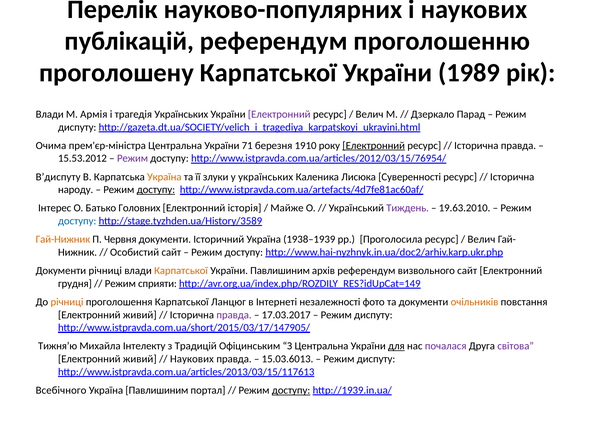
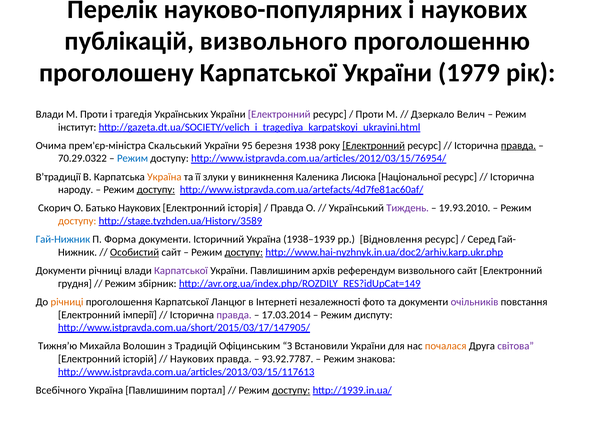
публікацій референдум: референдум -> визвольного
1989: 1989 -> 1979
М Армія: Армія -> Проти
Велич at (370, 114): Велич -> Проти
Парад: Парад -> Велич
диспуту at (77, 127): диспуту -> інститут
прем'єр-міністра Центральна: Центральна -> Скальський
71: 71 -> 95
1910: 1910 -> 1938
правда at (518, 146) underline: none -> present
15.53.2012: 15.53.2012 -> 70.29.0322
Режим at (133, 159) colour: purple -> blue
В’диспуту: В’диспуту -> В’традиції
у українських: українських -> виникнення
Суверенності: Суверенності -> Національної
Інтерес: Інтерес -> Скорич
Батько Головних: Головних -> Наукових
Майже at (287, 208): Майже -> Правда
19.63.2010: 19.63.2010 -> 19.93.2010
доступу at (77, 221) colour: blue -> orange
Гай-Нижник colour: orange -> blue
Червня: Червня -> Форма
Проголосила: Проголосила -> Відновлення
Велич at (481, 239): Велич -> Серед
Особистий underline: none -> present
доступу at (244, 252) underline: none -> present
Карпатської at (181, 271) colour: orange -> purple
сприяти: сприяти -> збірник
очільників colour: orange -> purple
живий at (140, 315): живий -> імперії
17.03.2017: 17.03.2017 -> 17.03.2014
Інтелекту: Інтелекту -> Волошин
З Центральна: Центральна -> Встановили
для underline: present -> none
почалася colour: purple -> orange
живий at (140, 359): живий -> історій
15.03.6013: 15.03.6013 -> 93.92.7787
диспуту at (376, 359): диспуту -> знакова
